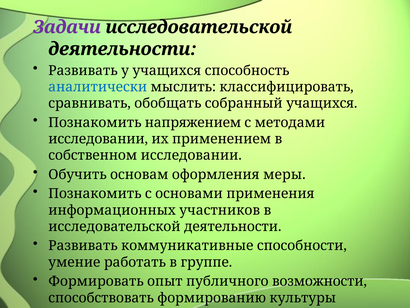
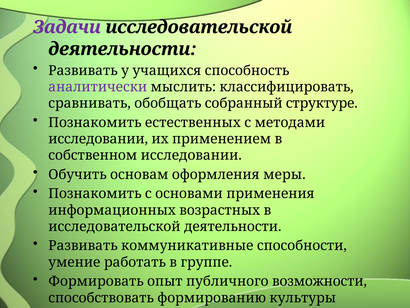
аналитически colour: blue -> purple
собранный учащихся: учащихся -> структуре
напряжением: напряжением -> естественных
участников: участников -> возрастных
